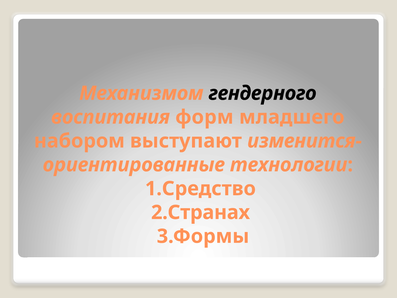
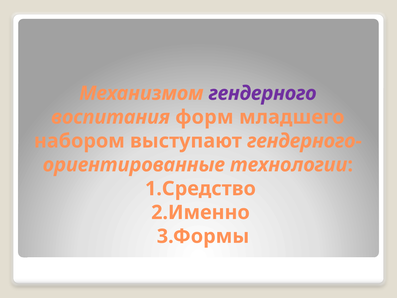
гендерного colour: black -> purple
изменится-: изменится- -> гендерного-
2.Странах: 2.Странах -> 2.Именно
